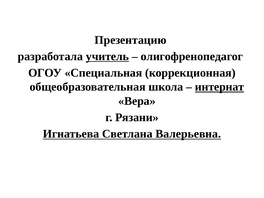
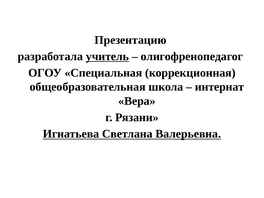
интернат underline: present -> none
